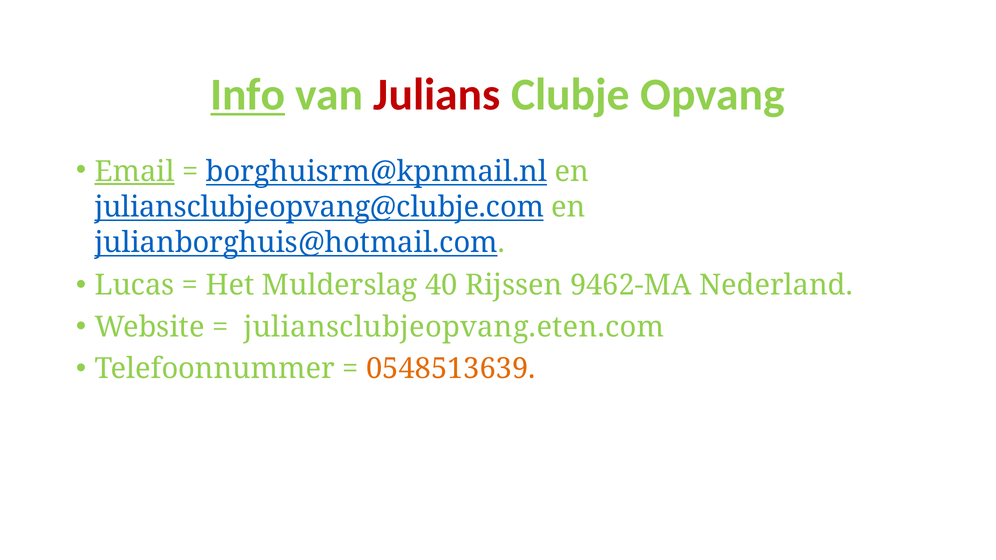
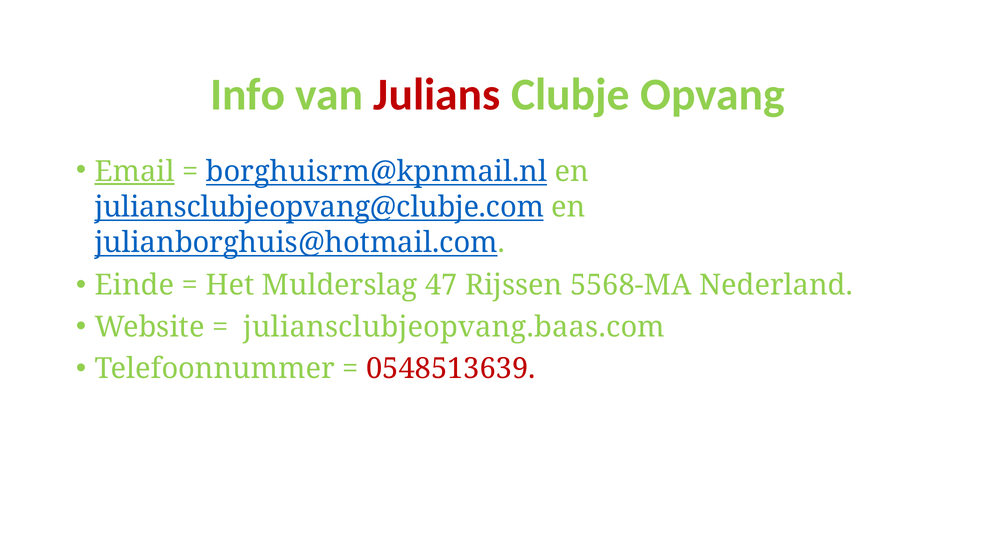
Info underline: present -> none
Lucas: Lucas -> Einde
40: 40 -> 47
9462-MA: 9462-MA -> 5568-MA
juliansclubjeopvang.eten.com: juliansclubjeopvang.eten.com -> juliansclubjeopvang.baas.com
0548513639 colour: orange -> red
